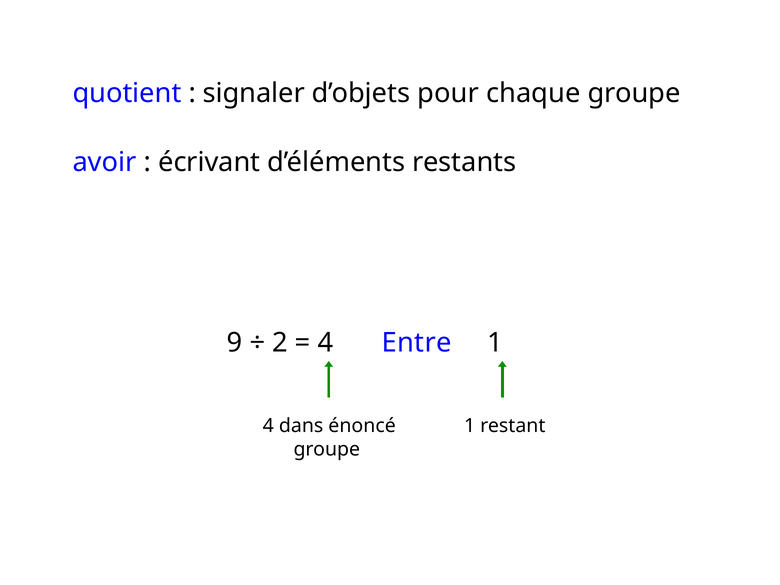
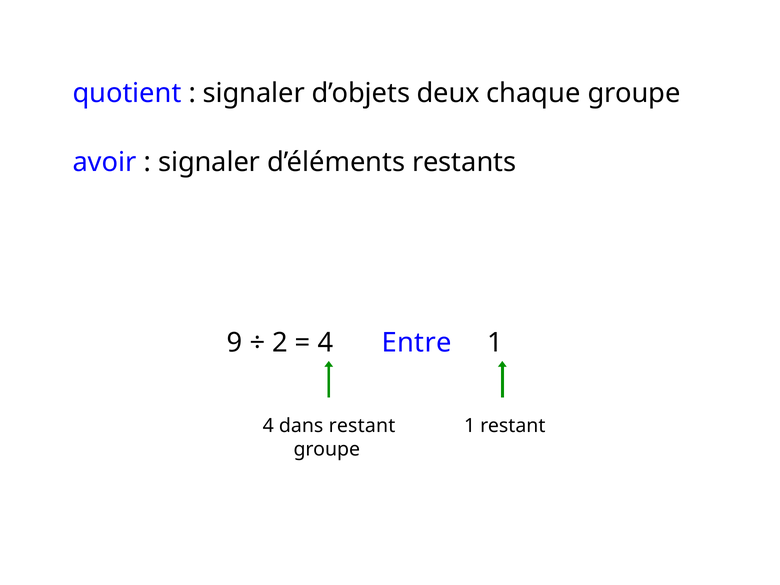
pour: pour -> deux
écrivant at (209, 162): écrivant -> signaler
dans énoncé: énoncé -> restant
